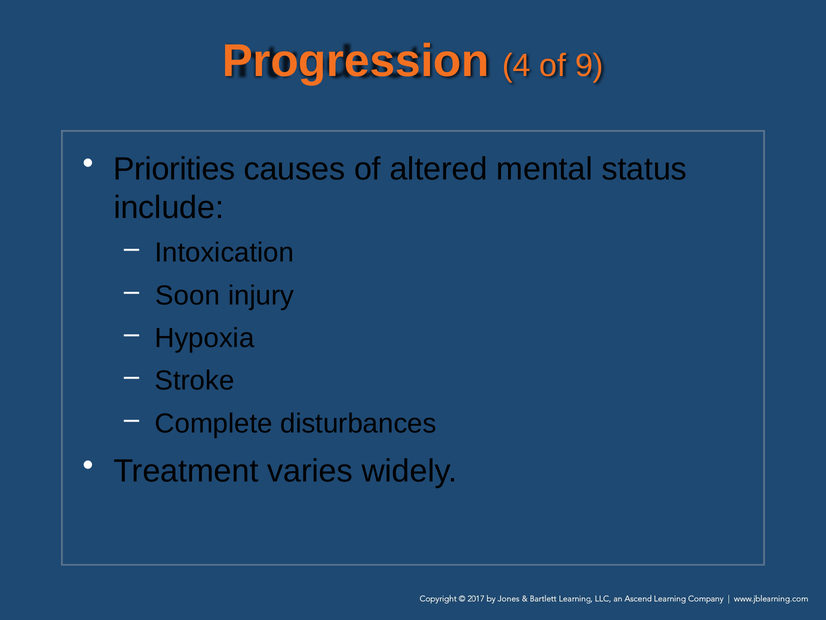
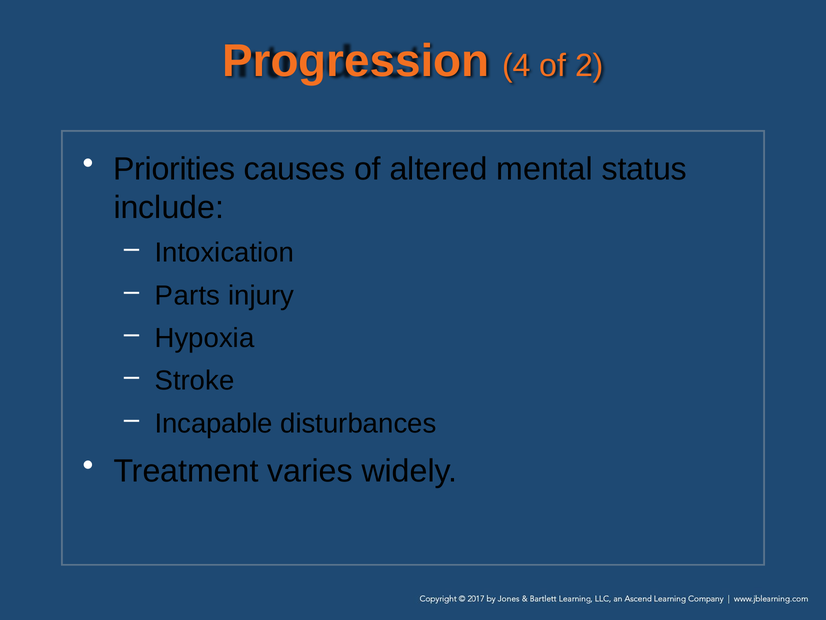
9: 9 -> 2
Soon: Soon -> Parts
Complete: Complete -> Incapable
